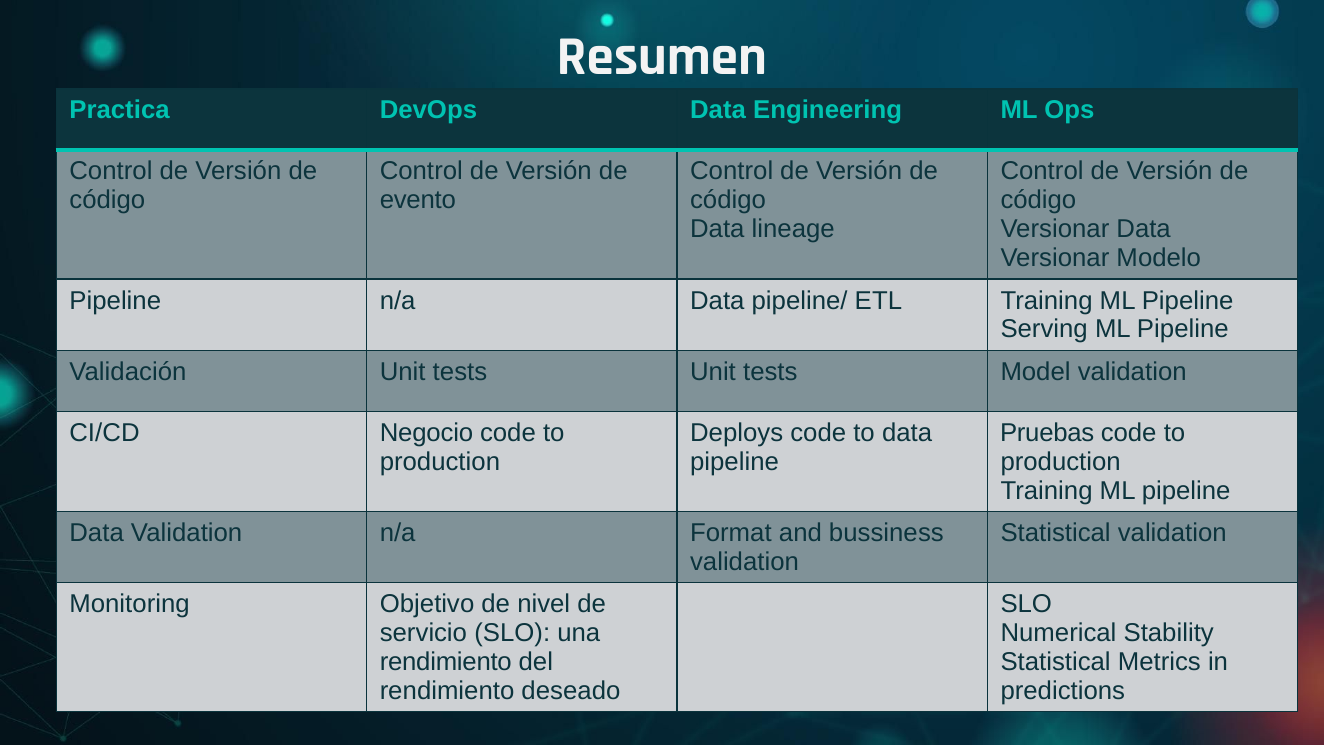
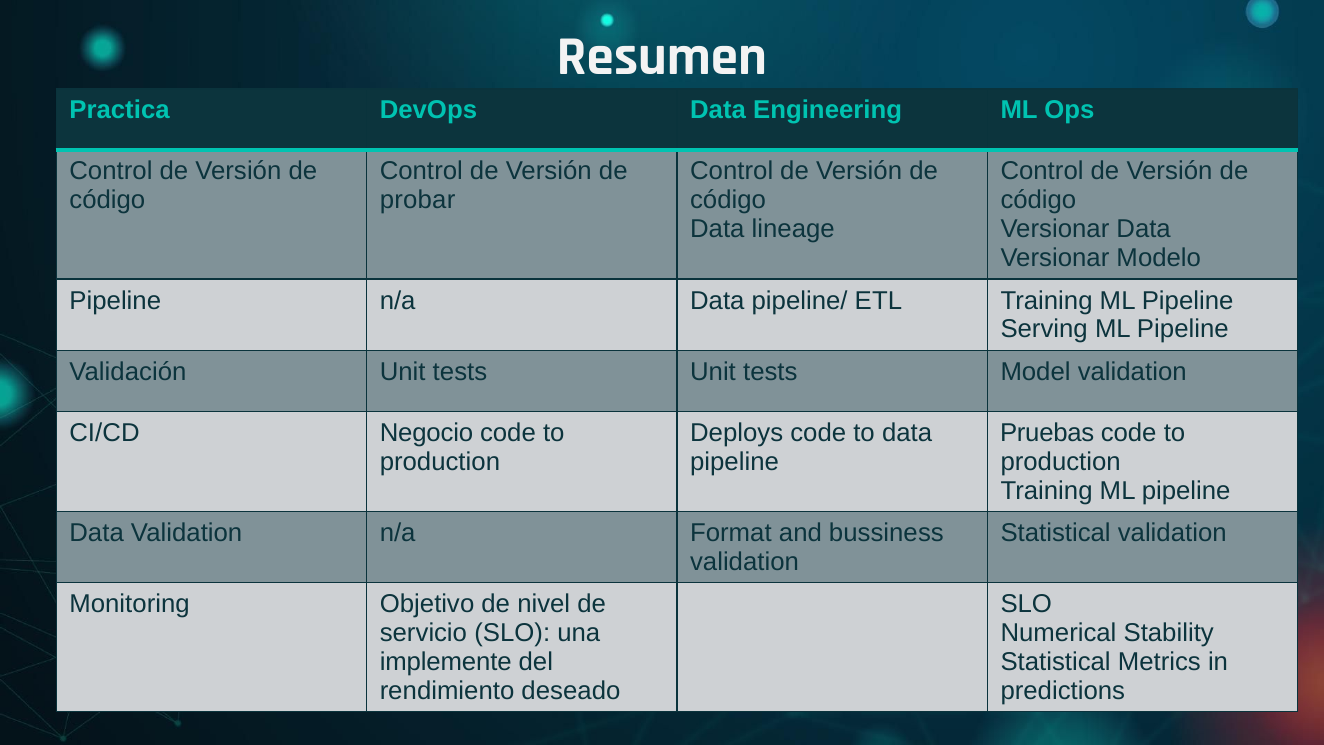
evento: evento -> probar
rendimiento at (446, 662): rendimiento -> implemente
